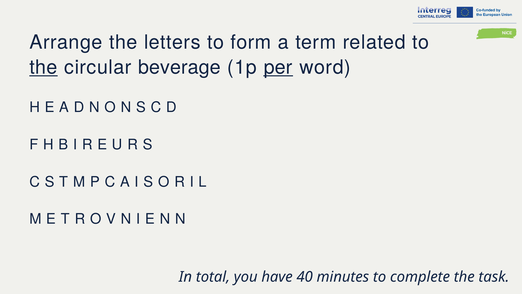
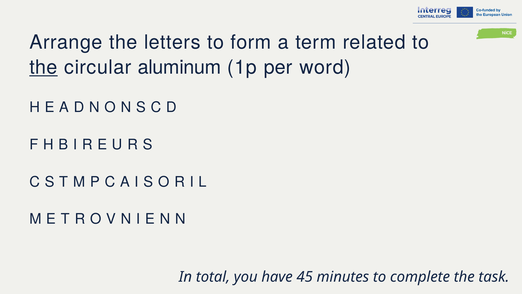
beverage: beverage -> aluminum
per underline: present -> none
40: 40 -> 45
